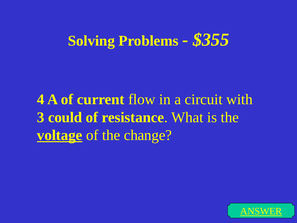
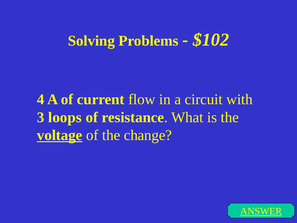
$355: $355 -> $102
could: could -> loops
